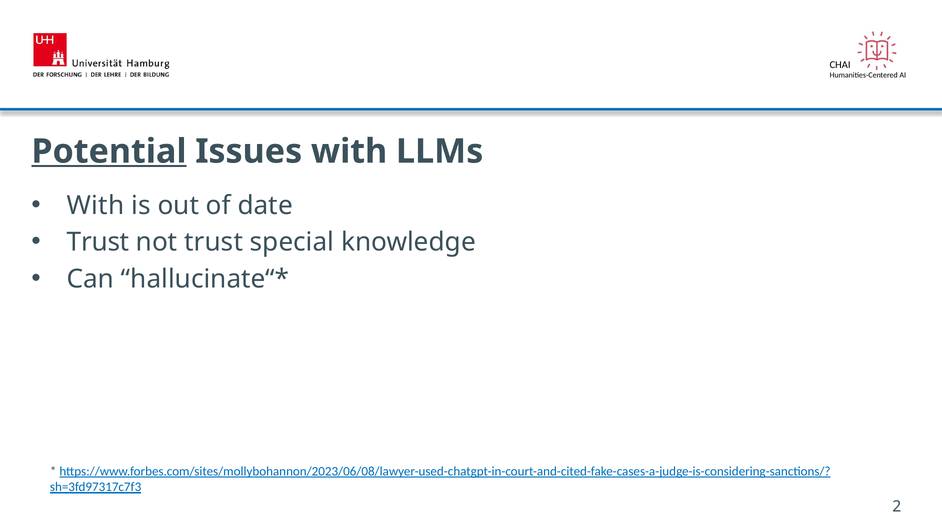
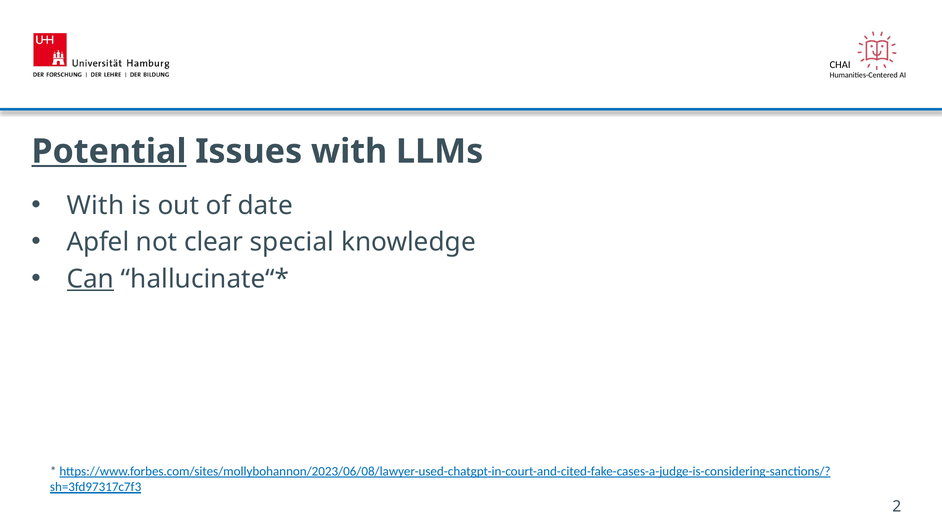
Trust at (98, 242): Trust -> Apfel
not trust: trust -> clear
Can underline: none -> present
